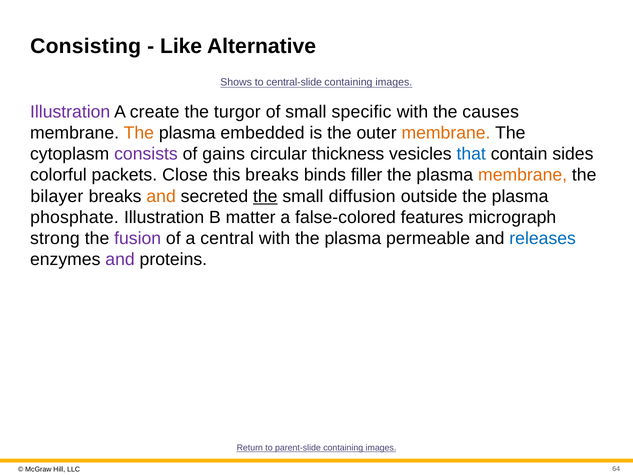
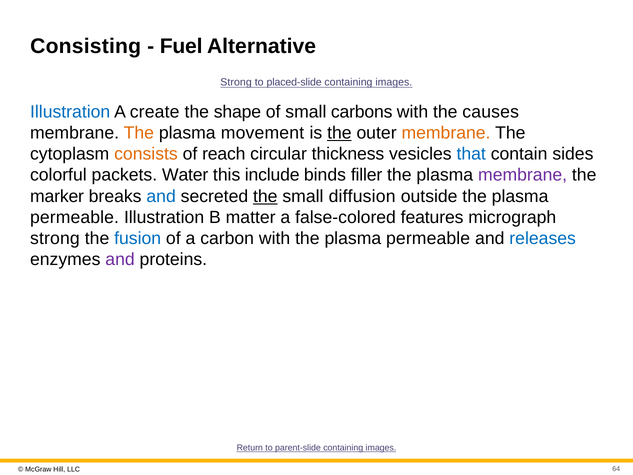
Like: Like -> Fuel
Shows at (236, 82): Shows -> Strong
central-slide: central-slide -> placed-slide
Illustration at (70, 112) colour: purple -> blue
turgor: turgor -> shape
specific: specific -> carbons
embedded: embedded -> movement
the at (339, 133) underline: none -> present
consists colour: purple -> orange
gains: gains -> reach
Close: Close -> Water
this breaks: breaks -> include
membrane at (523, 175) colour: orange -> purple
bilayer: bilayer -> marker
and at (161, 196) colour: orange -> blue
phosphate at (74, 217): phosphate -> permeable
fusion colour: purple -> blue
central: central -> carbon
